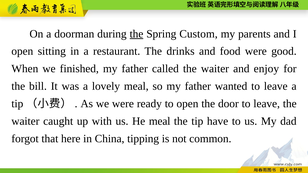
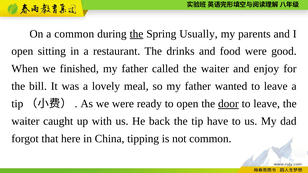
a doorman: doorman -> common
Custom: Custom -> Usually
door underline: none -> present
He meal: meal -> back
